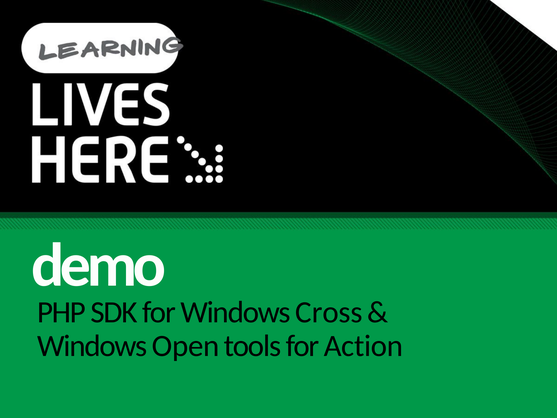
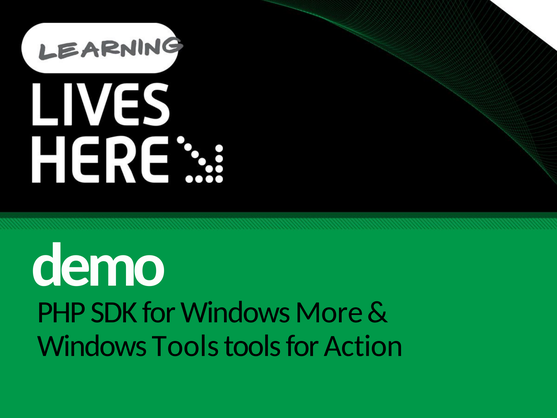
Cross: Cross -> More
Windows Open: Open -> Tools
